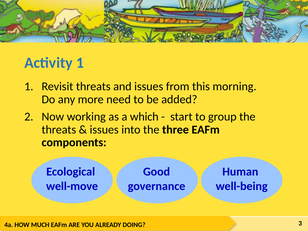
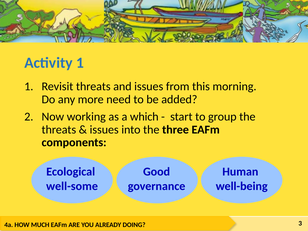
well-move: well-move -> well-some
